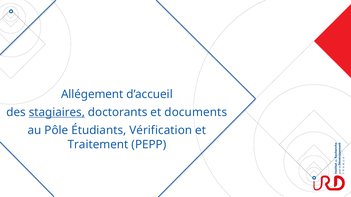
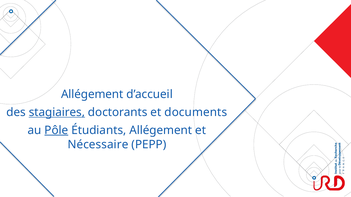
Pôle underline: none -> present
Étudiants Vérification: Vérification -> Allégement
Traitement: Traitement -> Nécessaire
